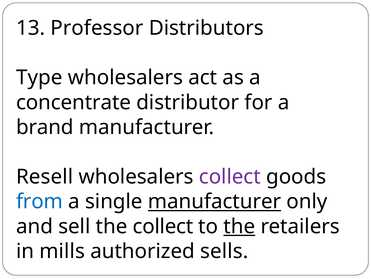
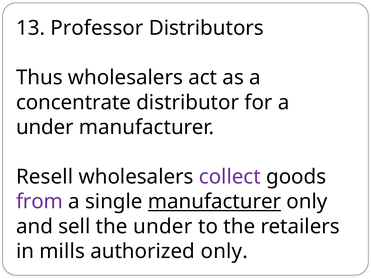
Type: Type -> Thus
brand at (45, 127): brand -> under
from colour: blue -> purple
the collect: collect -> under
the at (239, 226) underline: present -> none
authorized sells: sells -> only
